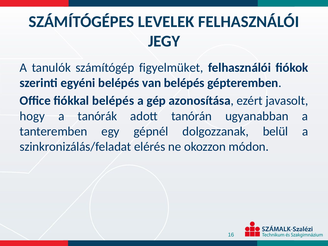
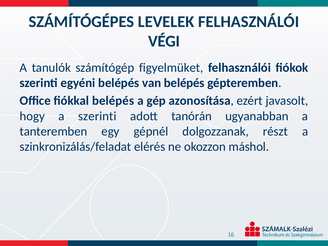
JEGY: JEGY -> VÉGI
a tanórák: tanórák -> szerinti
belül: belül -> részt
módon: módon -> máshol
